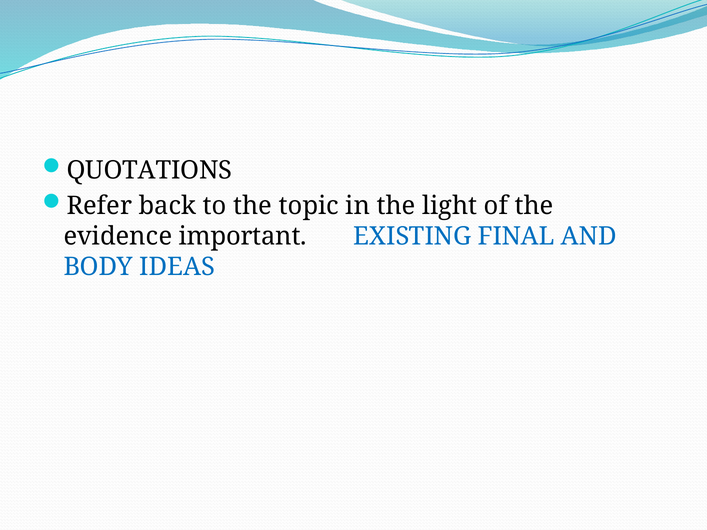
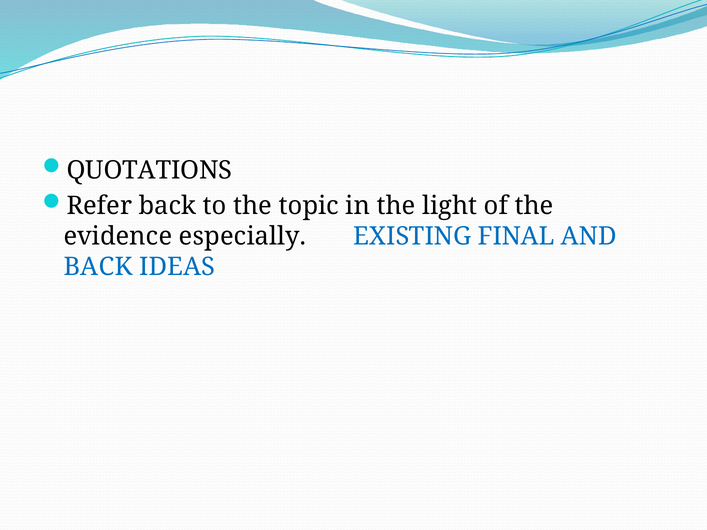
important: important -> especially
BODY at (98, 267): BODY -> BACK
